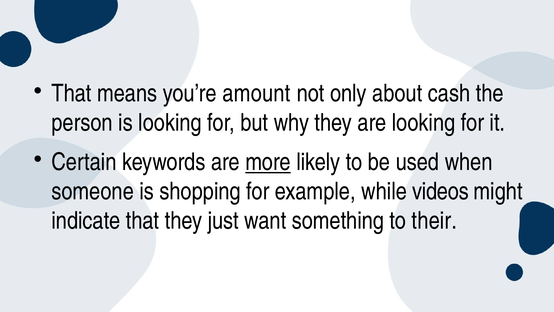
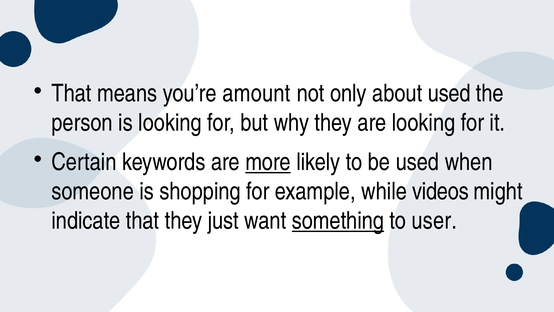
about cash: cash -> used
something underline: none -> present
their: their -> user
